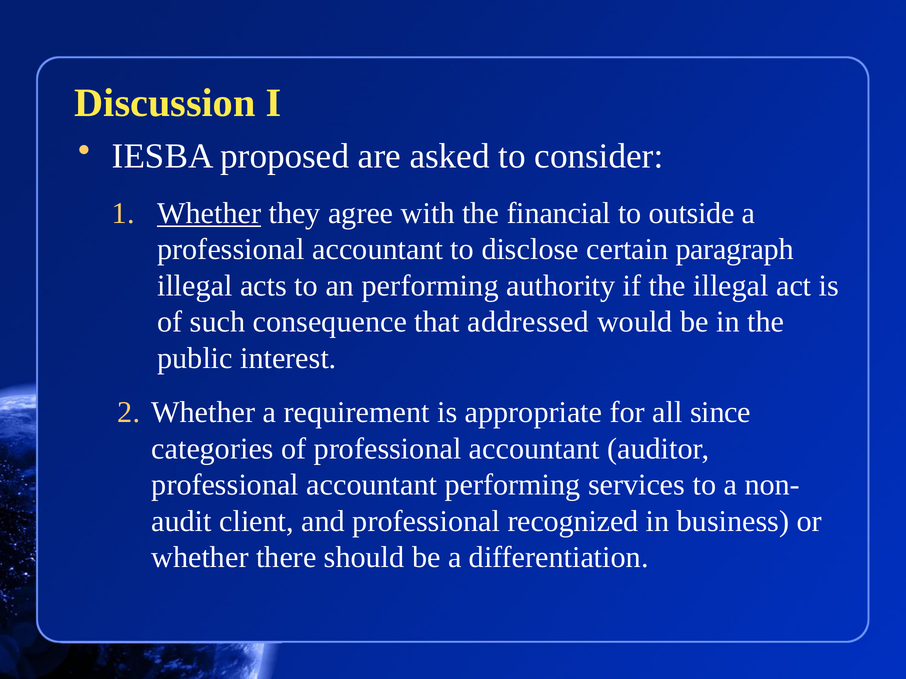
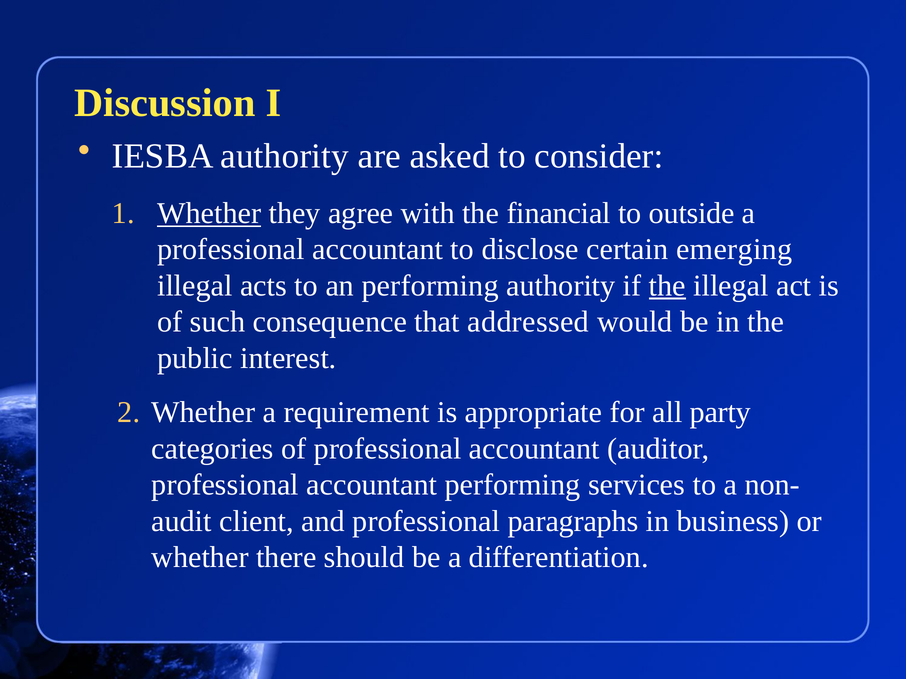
IESBA proposed: proposed -> authority
paragraph: paragraph -> emerging
the at (667, 286) underline: none -> present
since: since -> party
recognized: recognized -> paragraphs
